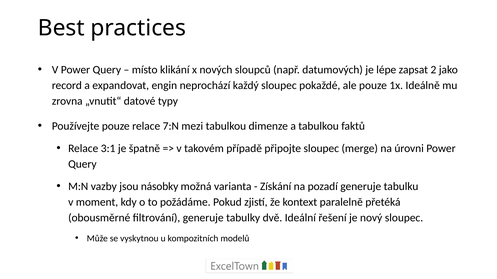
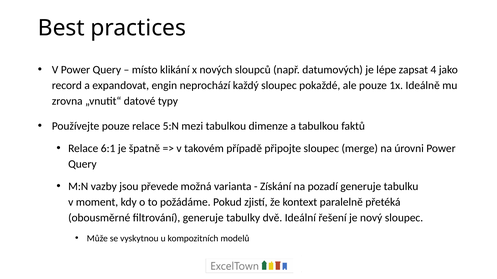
2: 2 -> 4
7:N: 7:N -> 5:N
3:1: 3:1 -> 6:1
násobky: násobky -> převede
